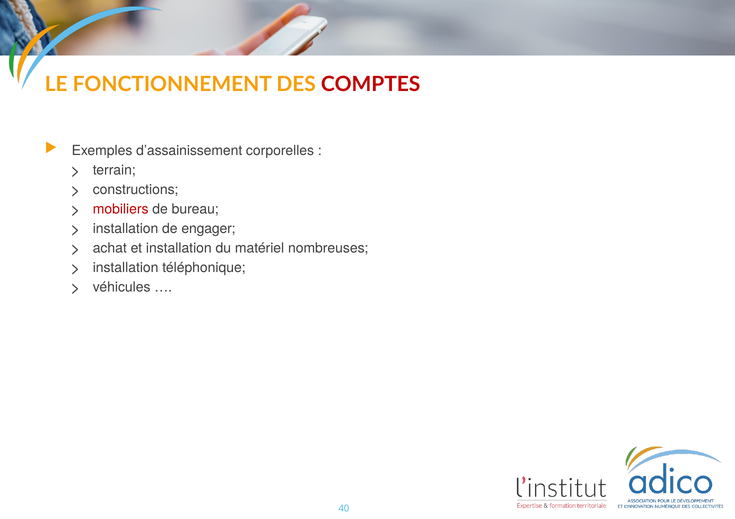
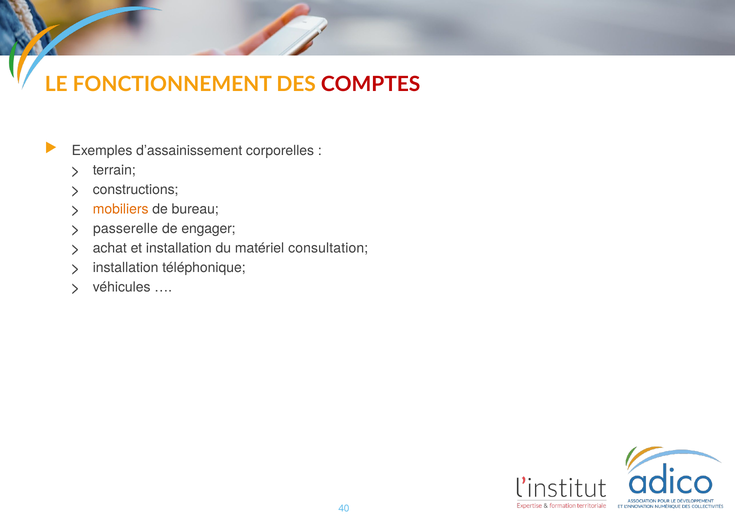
mobiliers colour: red -> orange
installation at (126, 229): installation -> passerelle
nombreuses: nombreuses -> consultation
